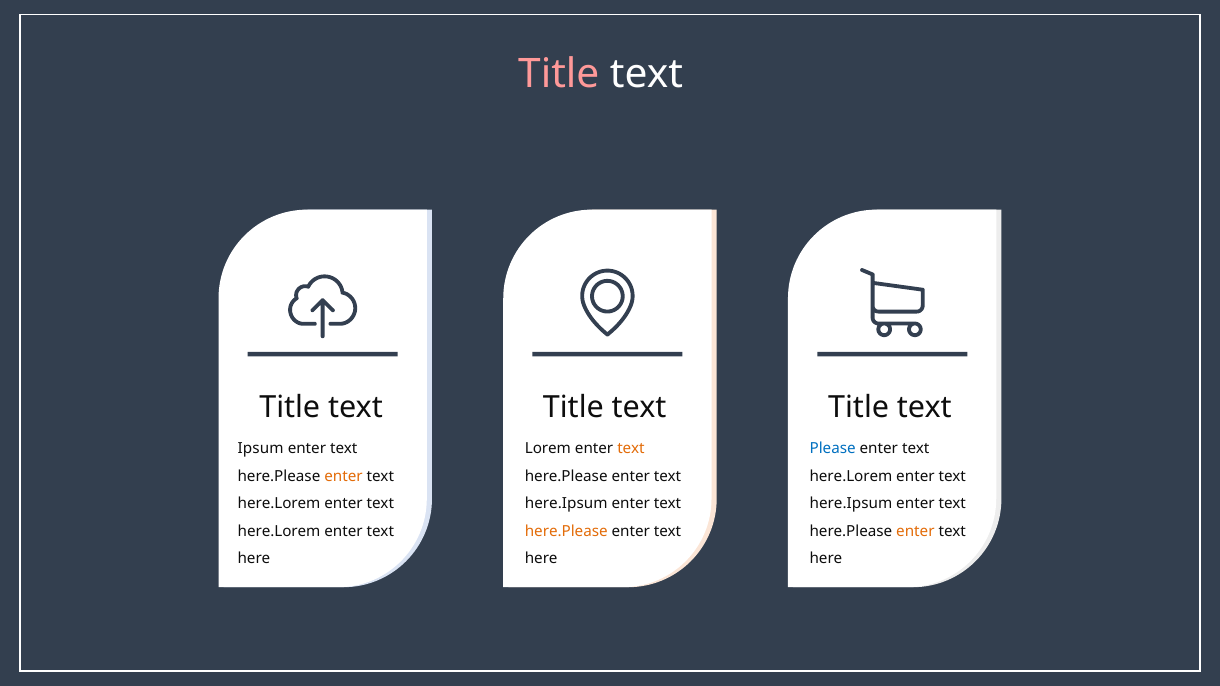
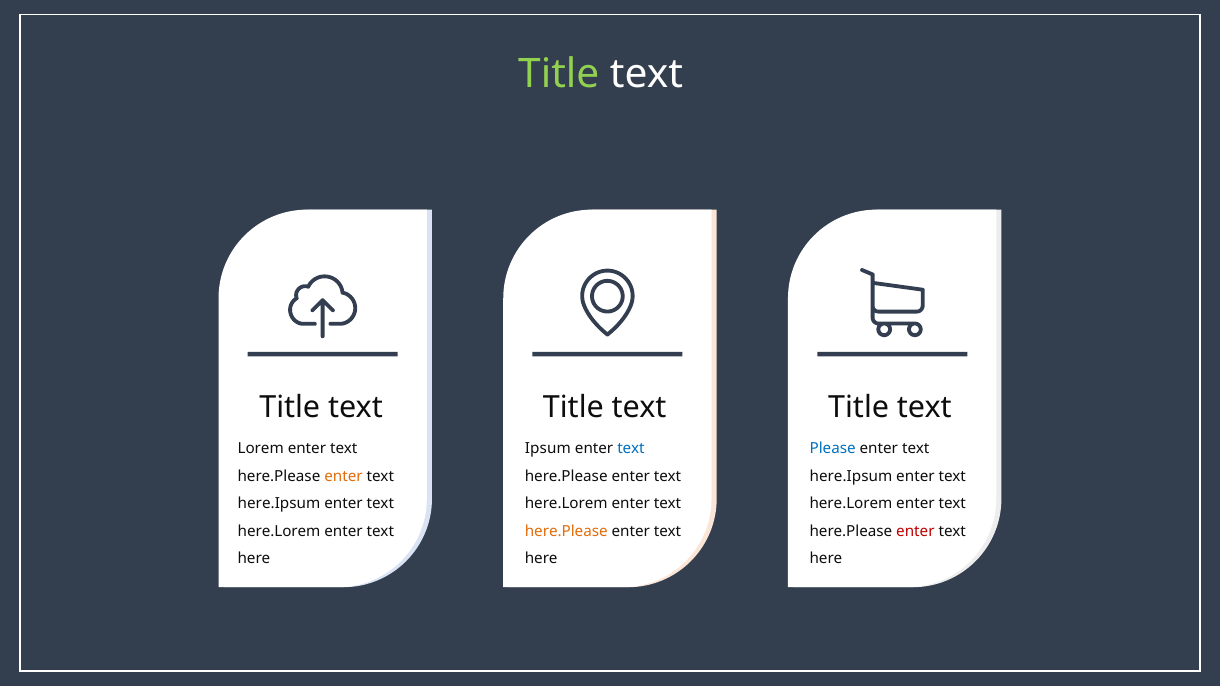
Title at (559, 74) colour: pink -> light green
Ipsum: Ipsum -> Lorem
Lorem: Lorem -> Ipsum
text at (631, 449) colour: orange -> blue
here.Lorem at (851, 477): here.Lorem -> here.Ipsum
here.Lorem at (279, 504): here.Lorem -> here.Ipsum
here.Ipsum at (566, 504): here.Ipsum -> here.Lorem
here.Ipsum at (851, 504): here.Ipsum -> here.Lorem
enter at (915, 531) colour: orange -> red
